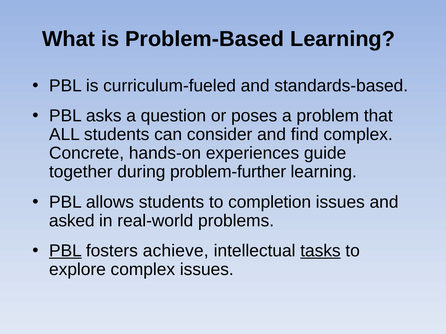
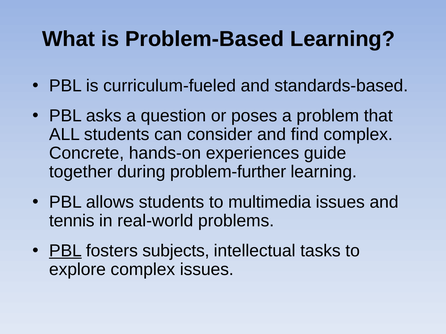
completion: completion -> multimedia
asked: asked -> tennis
achieve: achieve -> subjects
tasks underline: present -> none
